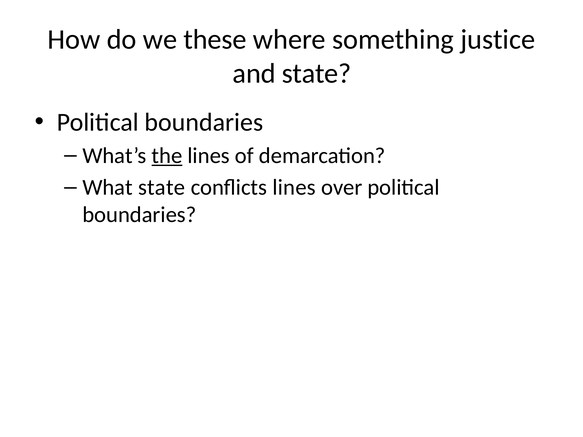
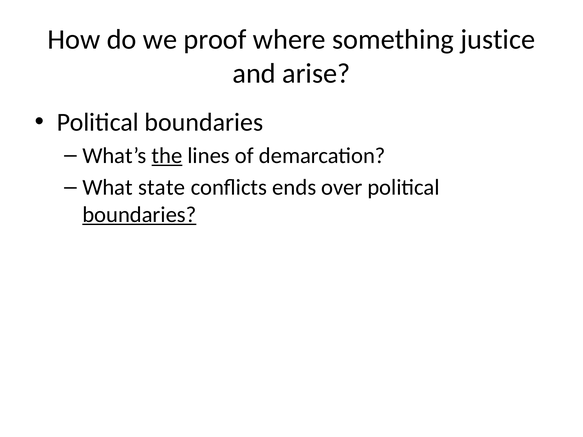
these: these -> proof
and state: state -> arise
conflicts lines: lines -> ends
boundaries at (139, 215) underline: none -> present
